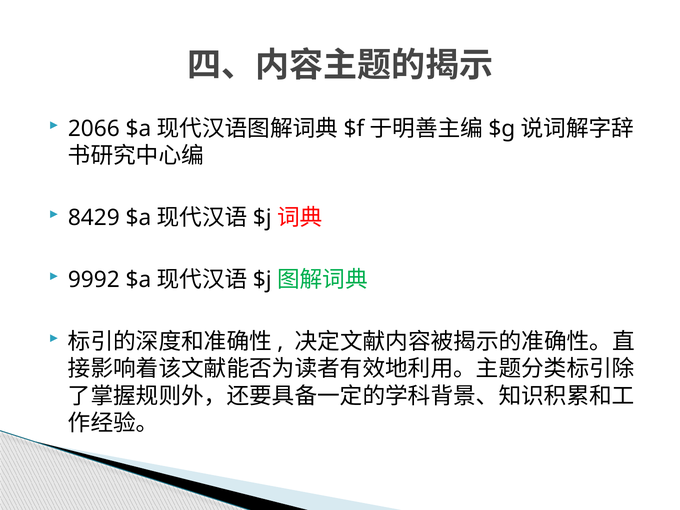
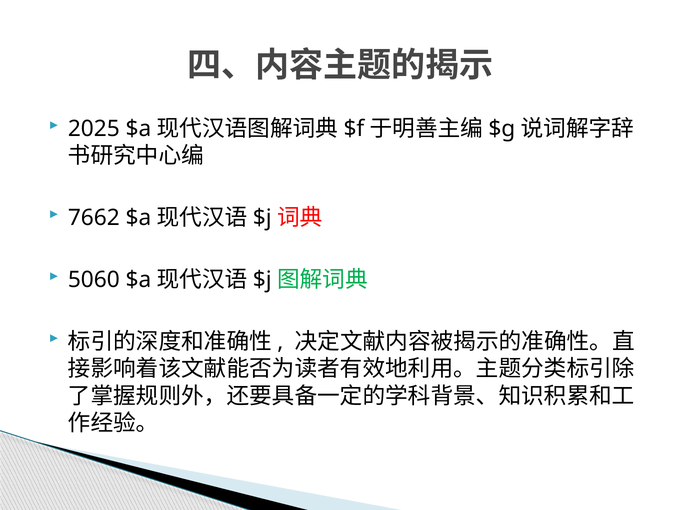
2066: 2066 -> 2025
8429: 8429 -> 7662
9992: 9992 -> 5060
